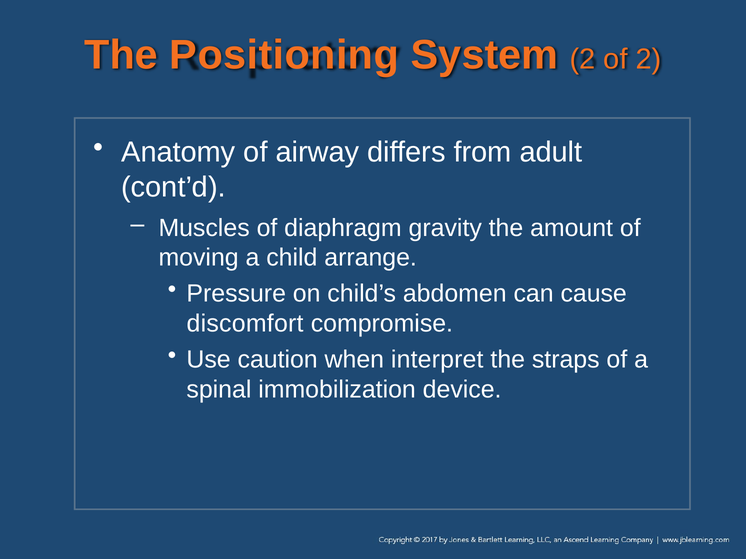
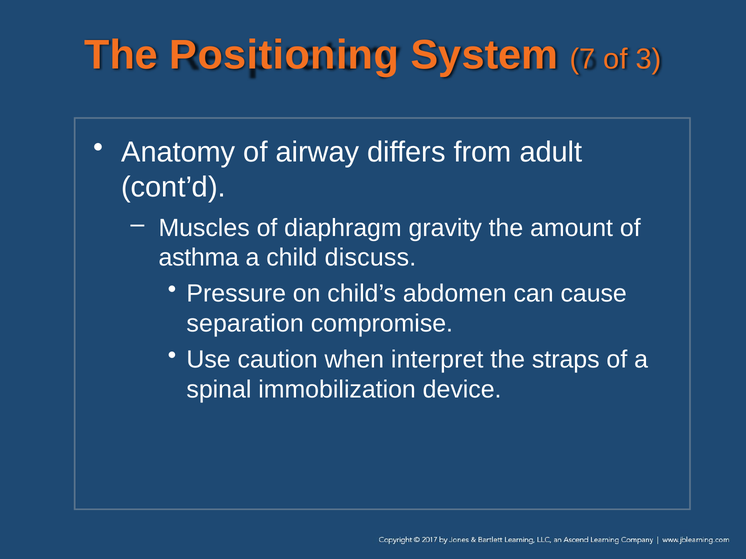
System 2: 2 -> 7
of 2: 2 -> 3
moving: moving -> asthma
arrange: arrange -> discuss
discomfort: discomfort -> separation
